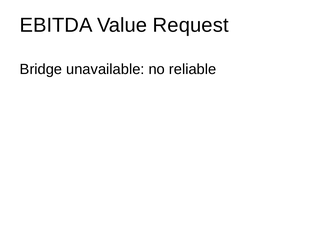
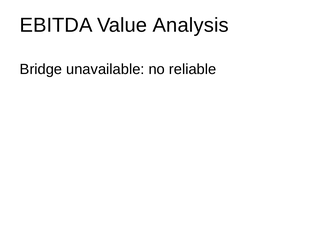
Request: Request -> Analysis
